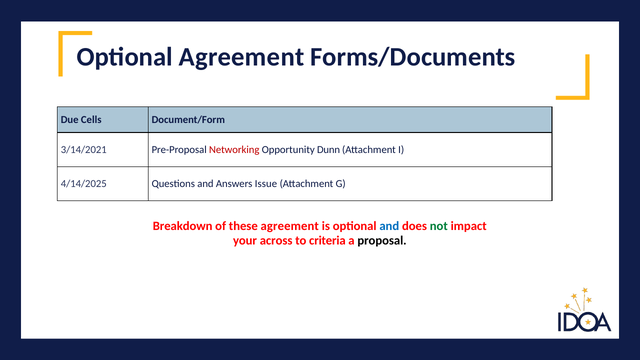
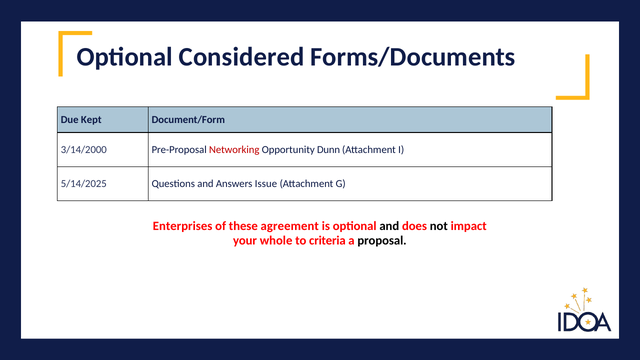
Optional Agreement: Agreement -> Considered
Cells: Cells -> Kept
3/14/2021: 3/14/2021 -> 3/14/2000
4/14/2025: 4/14/2025 -> 5/14/2025
Breakdown: Breakdown -> Enterprises
and at (389, 226) colour: blue -> black
not colour: green -> black
across: across -> whole
